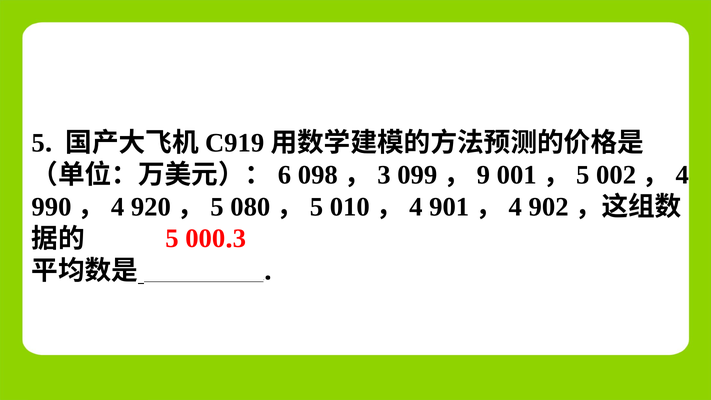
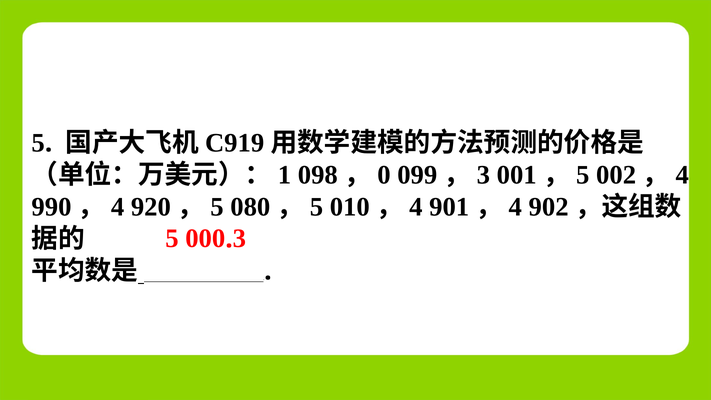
6: 6 -> 1
3 at (384, 175): 3 -> 0
9 at (483, 175): 9 -> 3
